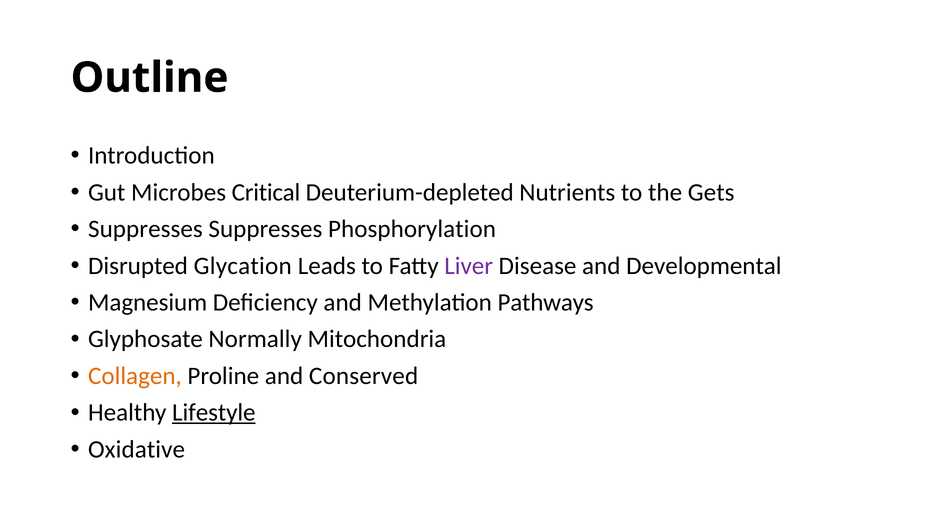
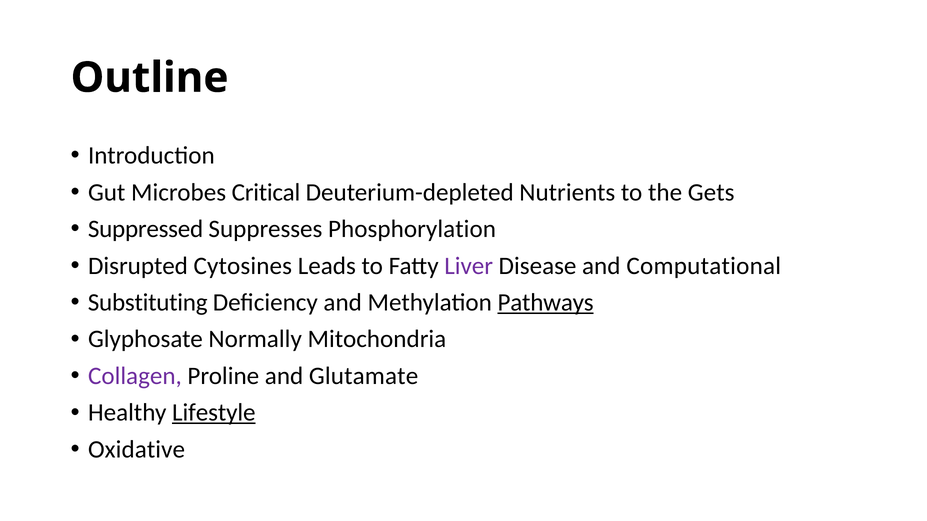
Suppresses at (145, 229): Suppresses -> Suppressed
Glycation: Glycation -> Cytosines
Developmental: Developmental -> Computational
Magnesium: Magnesium -> Substituting
Pathways underline: none -> present
Collagen colour: orange -> purple
Conserved: Conserved -> Glutamate
